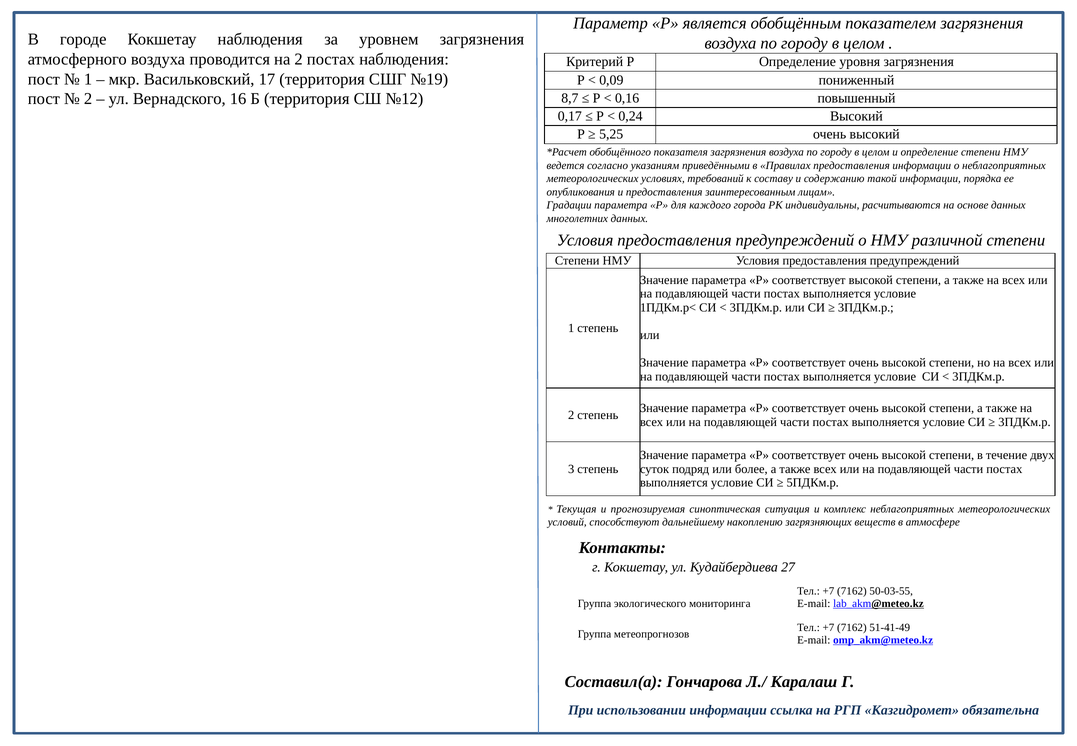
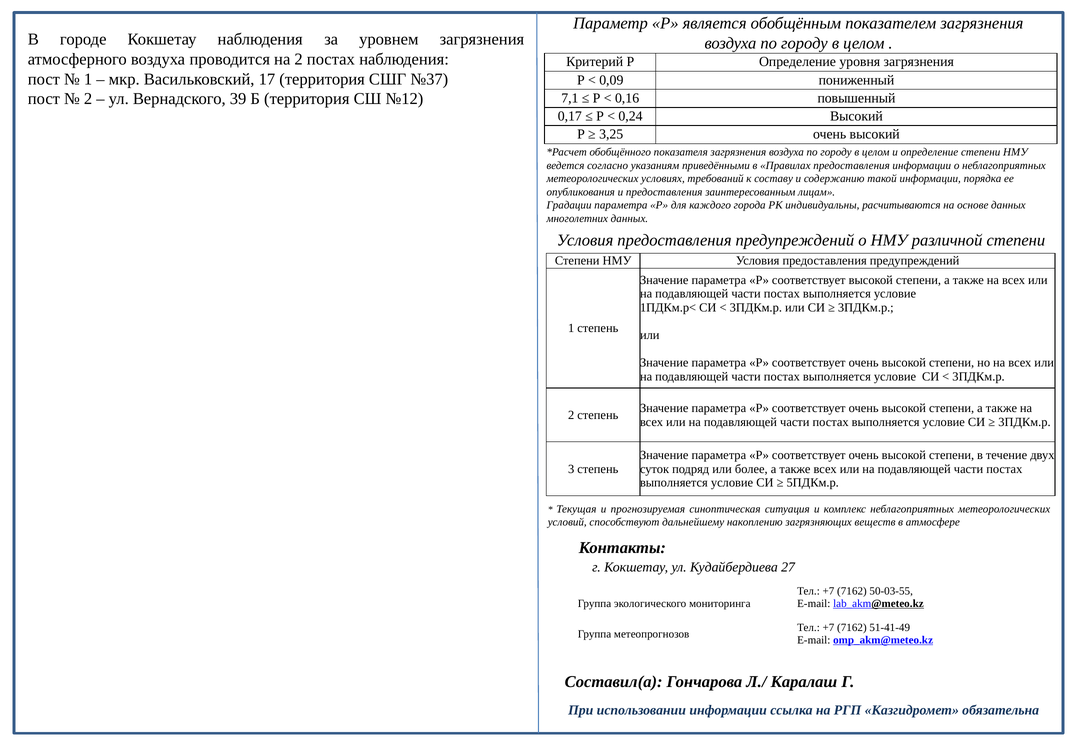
№19: №19 -> №37
16: 16 -> 39
8,7: 8,7 -> 7,1
5,25: 5,25 -> 3,25
